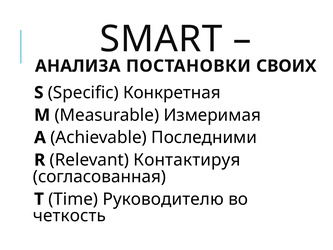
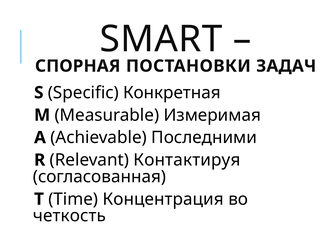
АНАЛИЗА: АНАЛИЗА -> СПОРНАЯ
СВОИХ: СВОИХ -> ЗАДАЧ
Руководителю: Руководителю -> Концентрация
